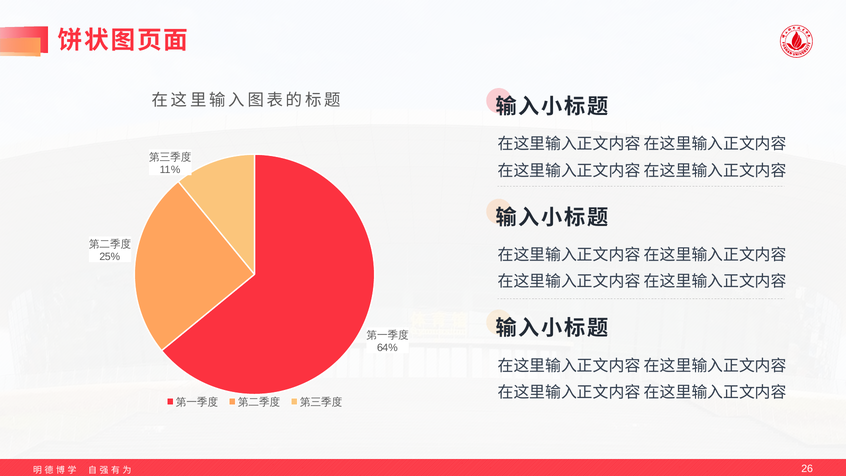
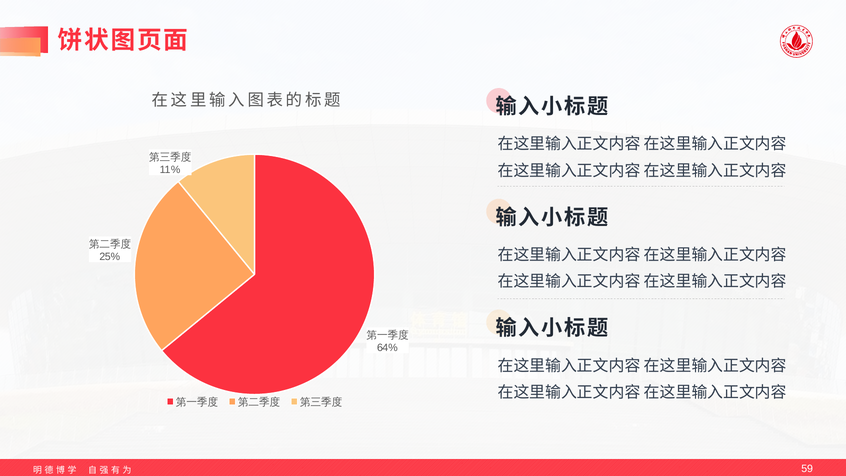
26: 26 -> 59
